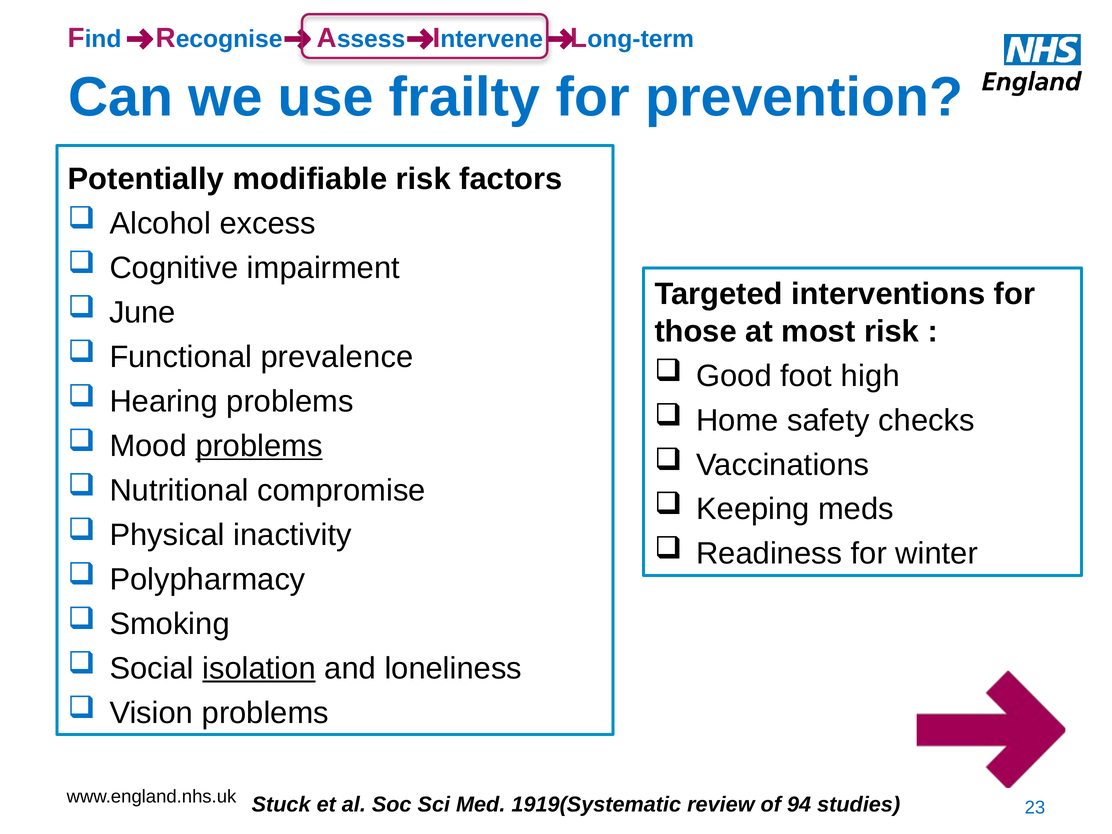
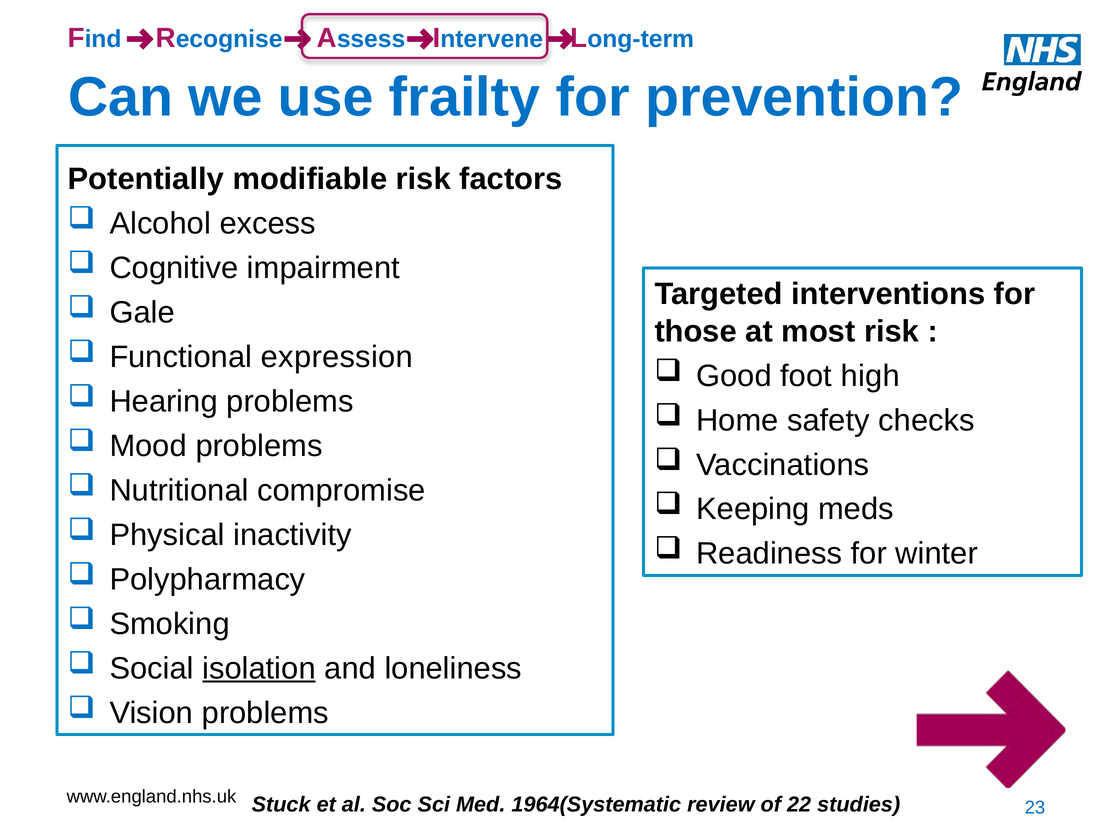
June: June -> Gale
prevalence: prevalence -> expression
problems at (259, 446) underline: present -> none
1919(Systematic: 1919(Systematic -> 1964(Systematic
94: 94 -> 22
